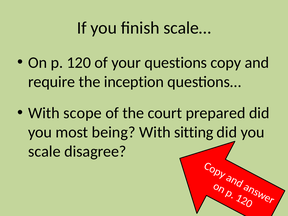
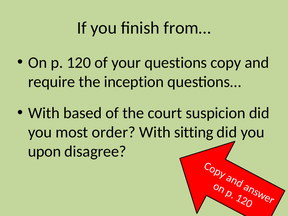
scale…: scale… -> from…
scope: scope -> based
prepared: prepared -> suspicion
being: being -> order
scale: scale -> upon
